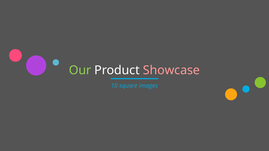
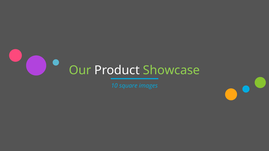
Showcase colour: pink -> light green
